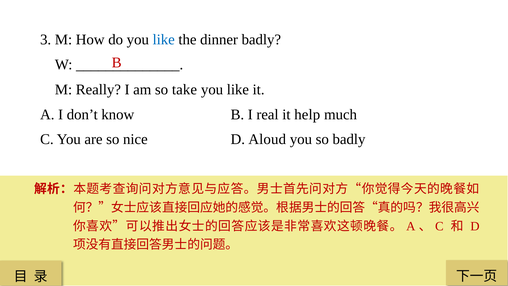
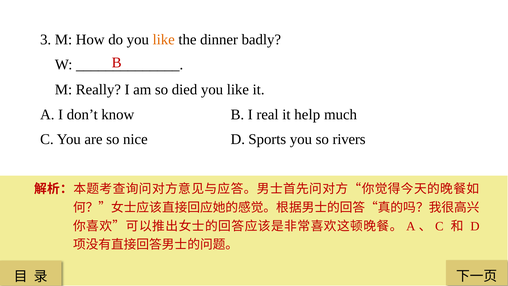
like at (164, 40) colour: blue -> orange
take: take -> died
Aloud: Aloud -> Sports
so badly: badly -> rivers
